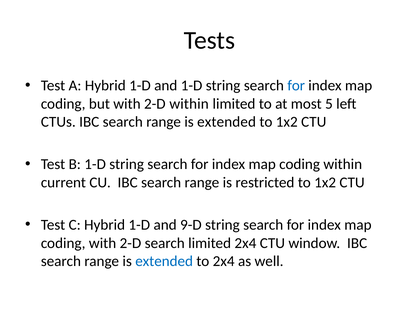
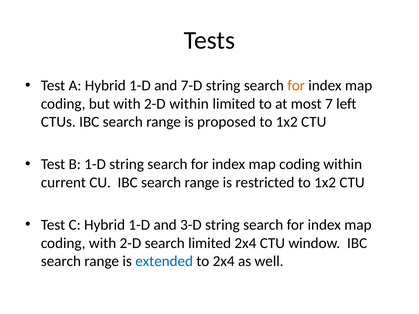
and 1-D: 1-D -> 7-D
for at (296, 86) colour: blue -> orange
5: 5 -> 7
extended at (227, 122): extended -> proposed
9-D: 9-D -> 3-D
